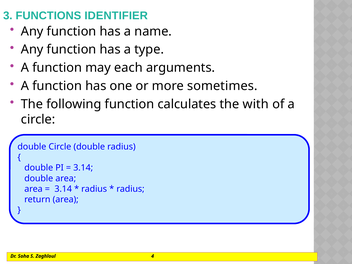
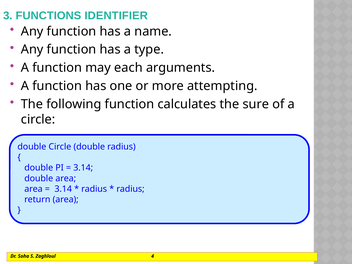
sometimes: sometimes -> attempting
with: with -> sure
